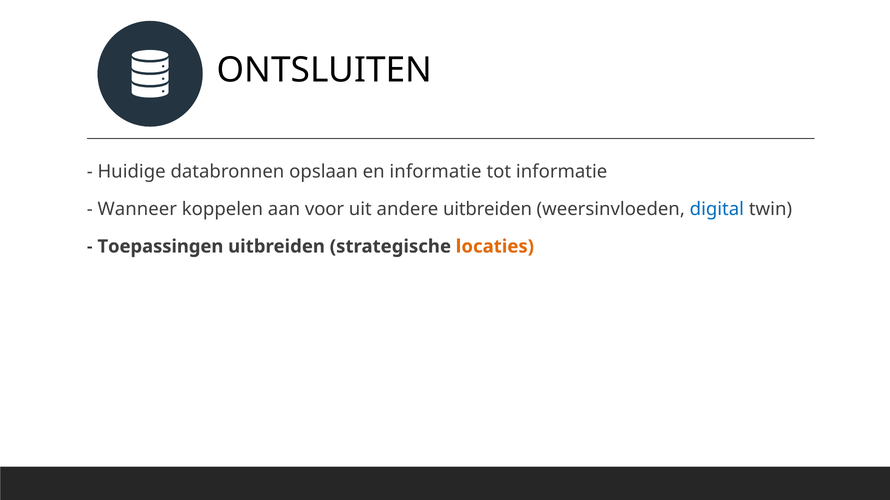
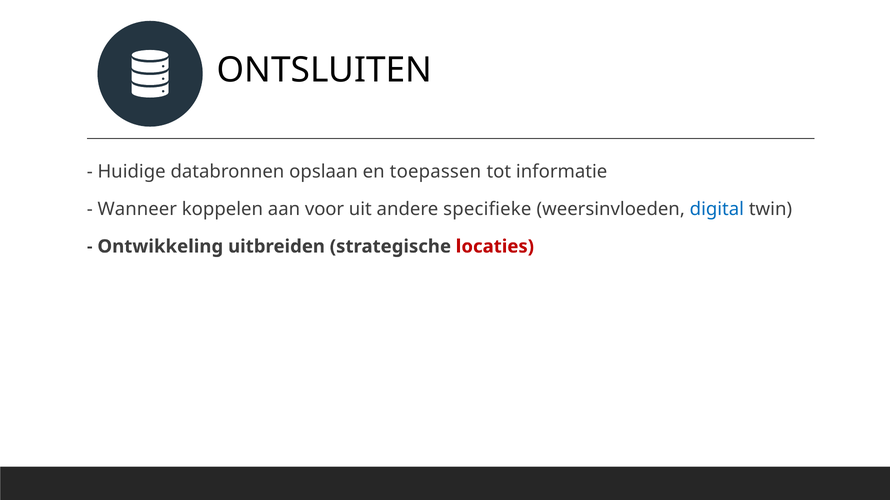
en informatie: informatie -> toepassen
andere uitbreiden: uitbreiden -> specifieke
Toepassingen: Toepassingen -> Ontwikkeling
locaties colour: orange -> red
